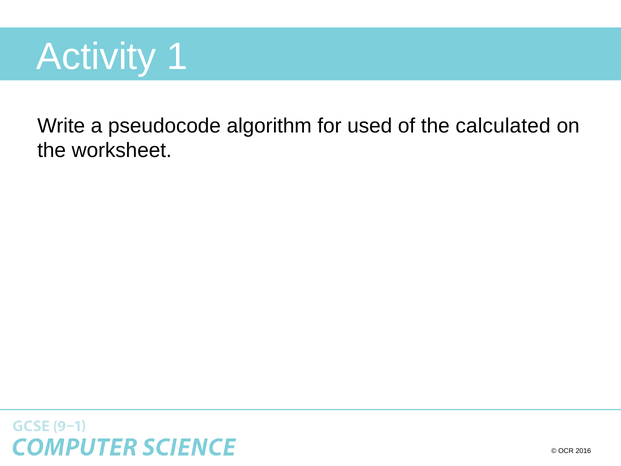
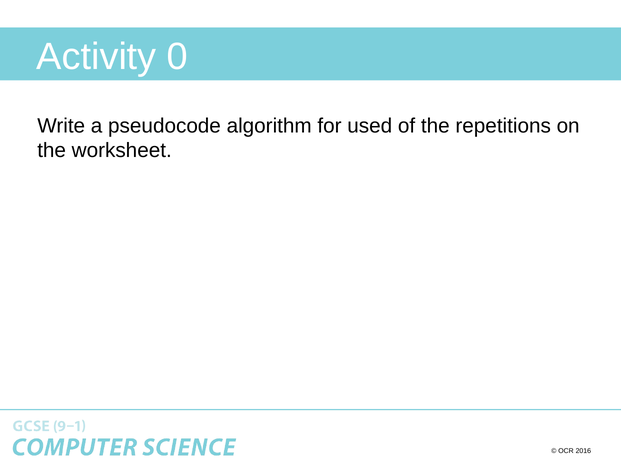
1: 1 -> 0
calculated: calculated -> repetitions
